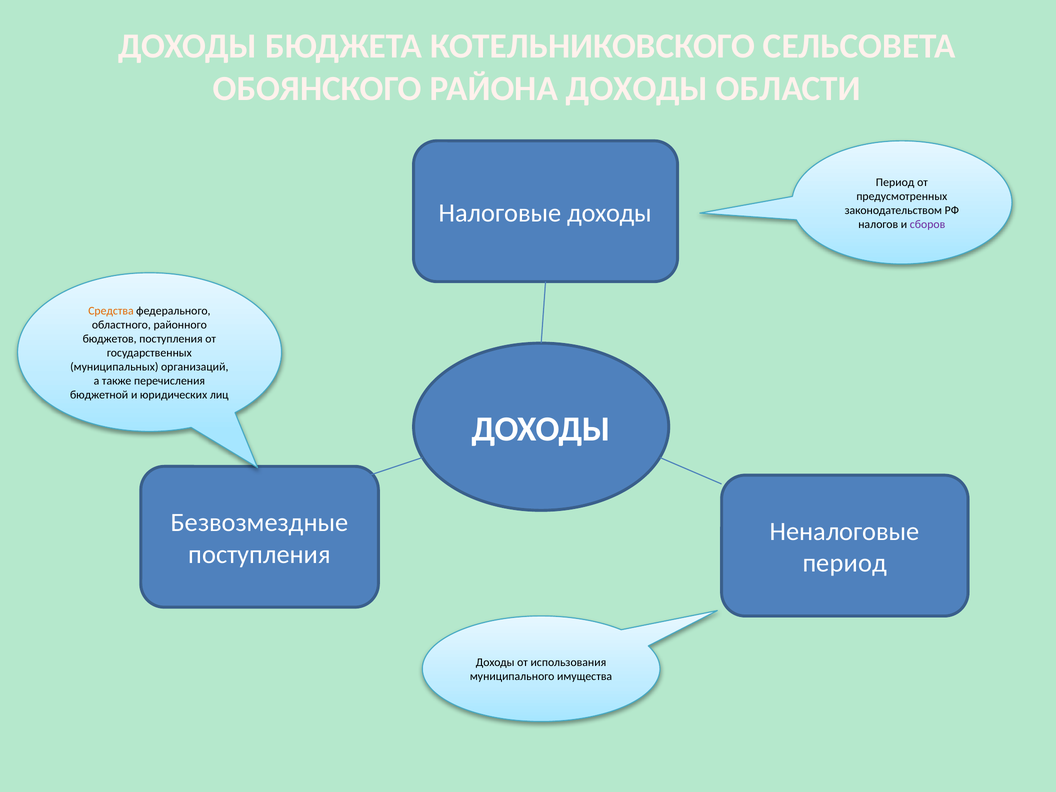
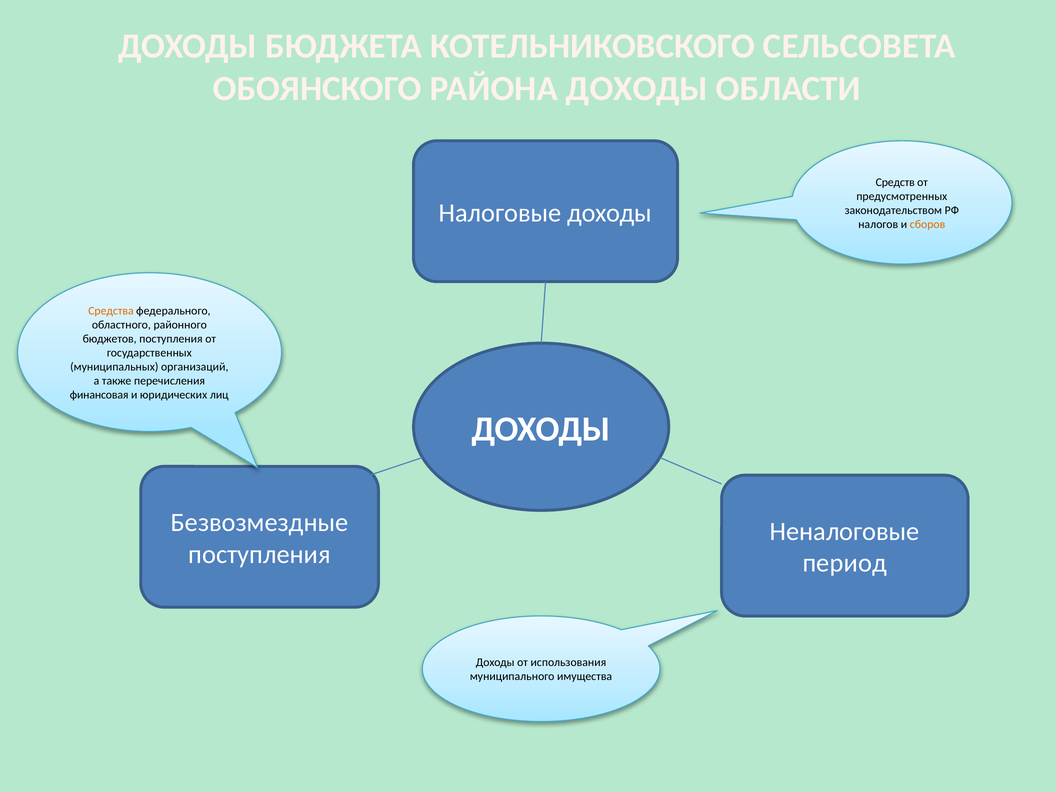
Период at (895, 182): Период -> Средств
сборов colour: purple -> orange
бюджетной: бюджетной -> финансовая
